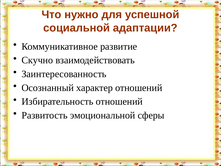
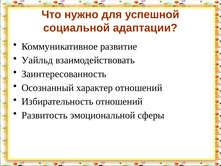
Скучно: Скучно -> Уайльд
